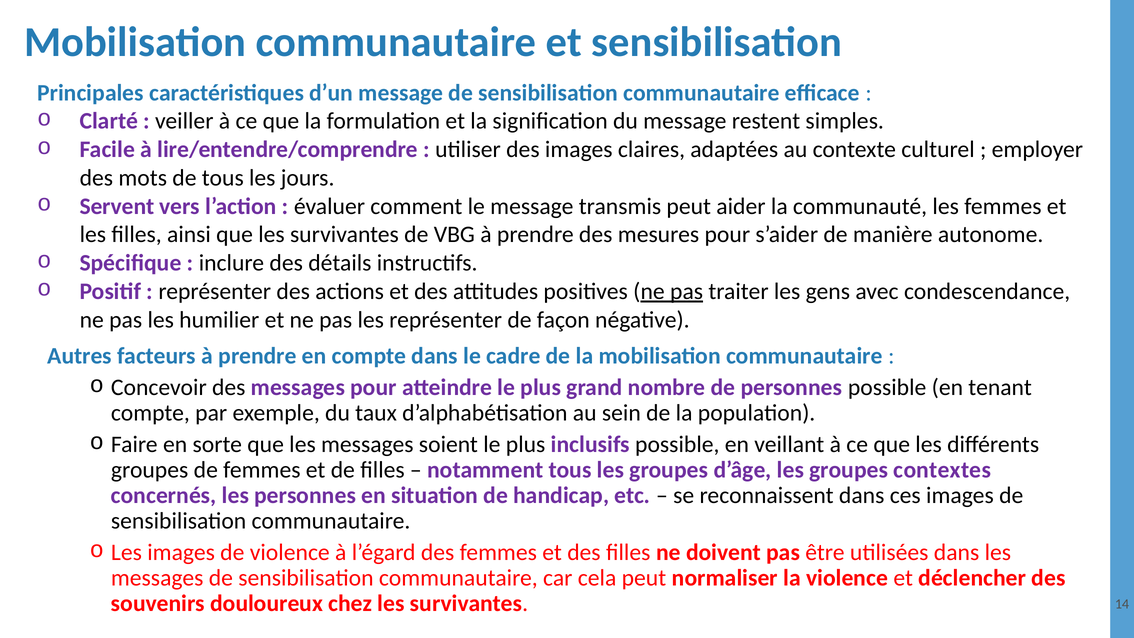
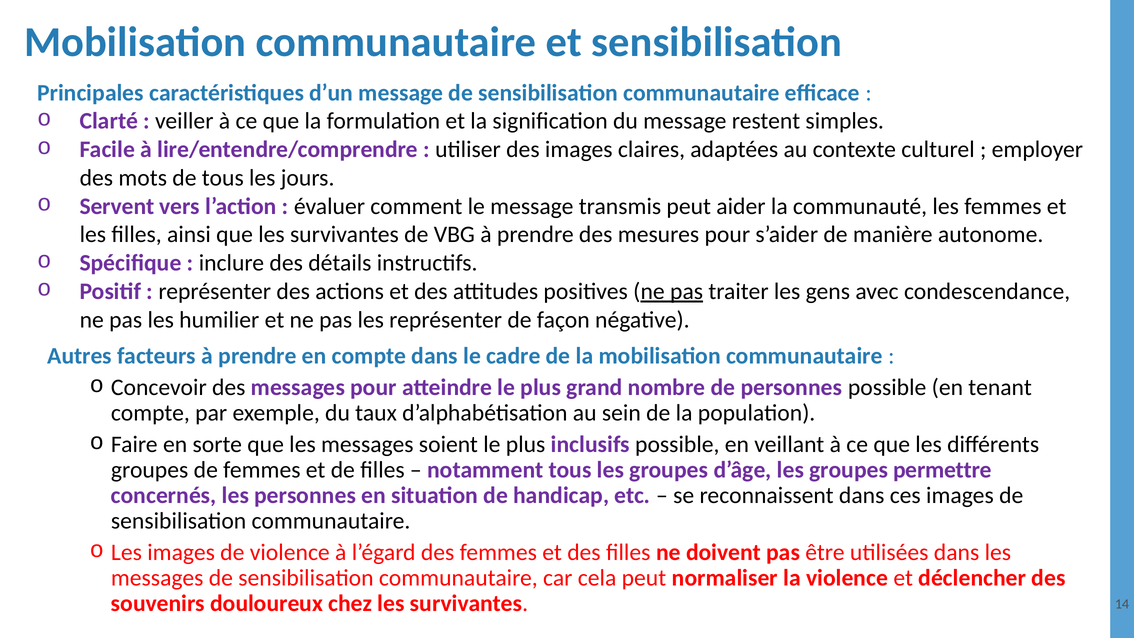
contextes: contextes -> permettre
